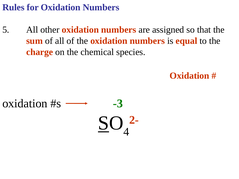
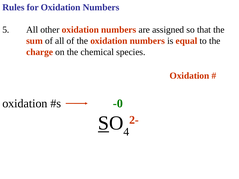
-3: -3 -> -0
